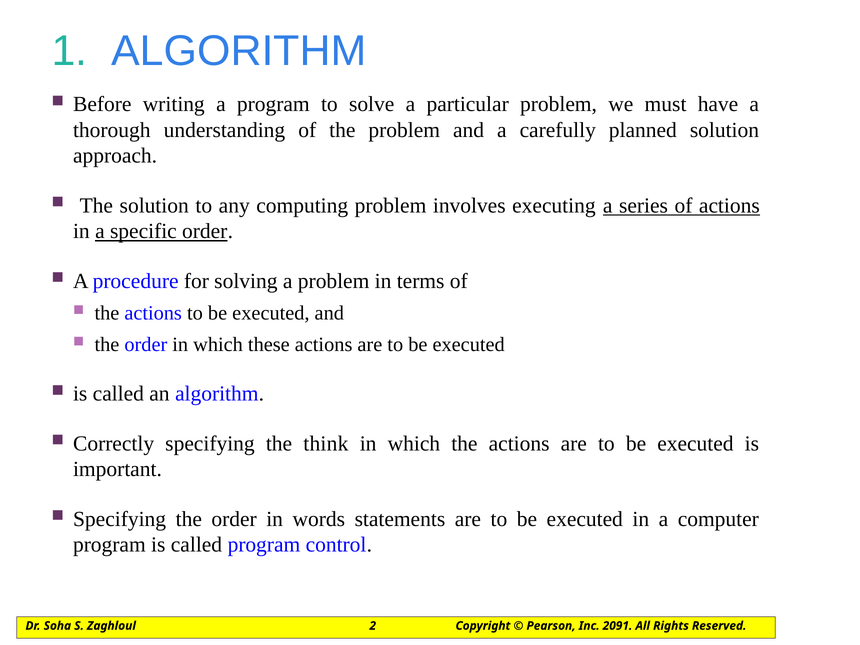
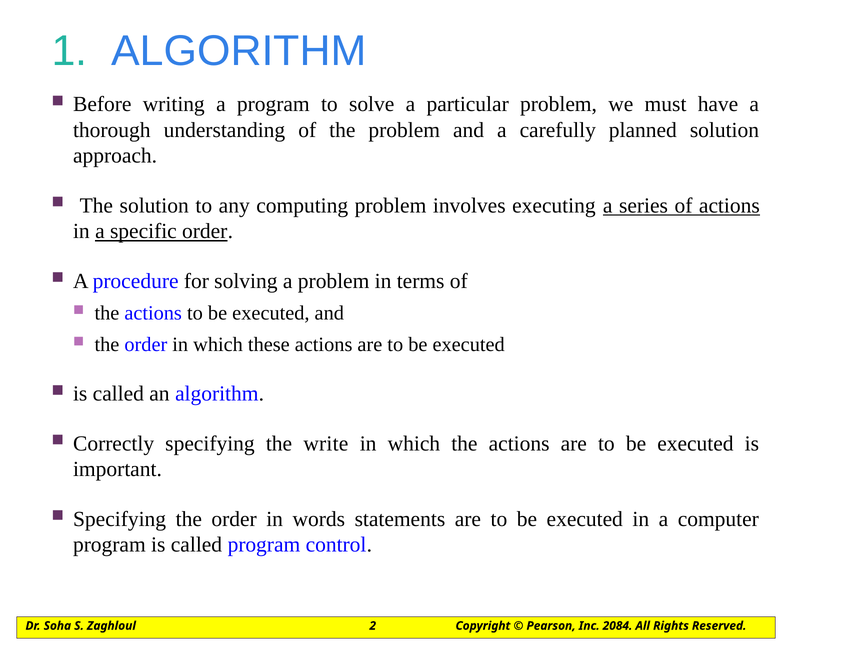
think: think -> write
2091: 2091 -> 2084
